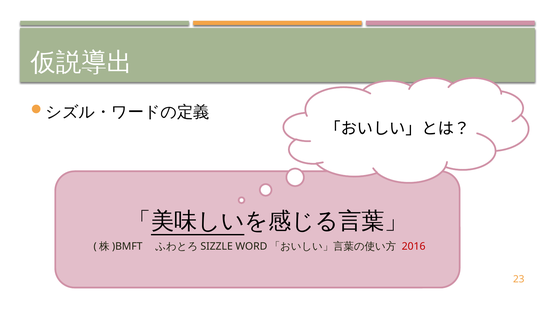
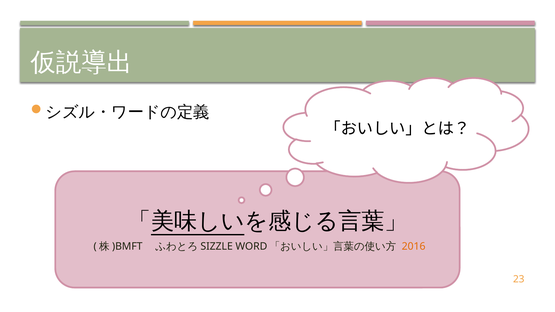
2016 colour: red -> orange
